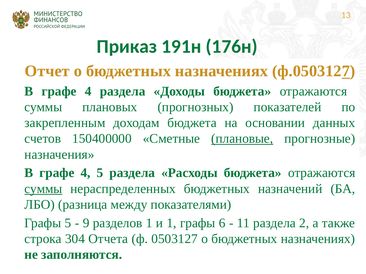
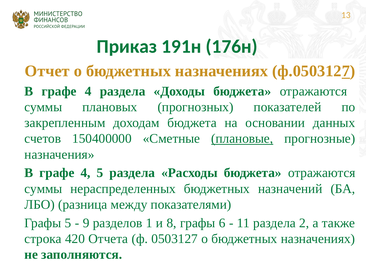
суммы at (43, 189) underline: present -> none
и 1: 1 -> 8
304: 304 -> 420
